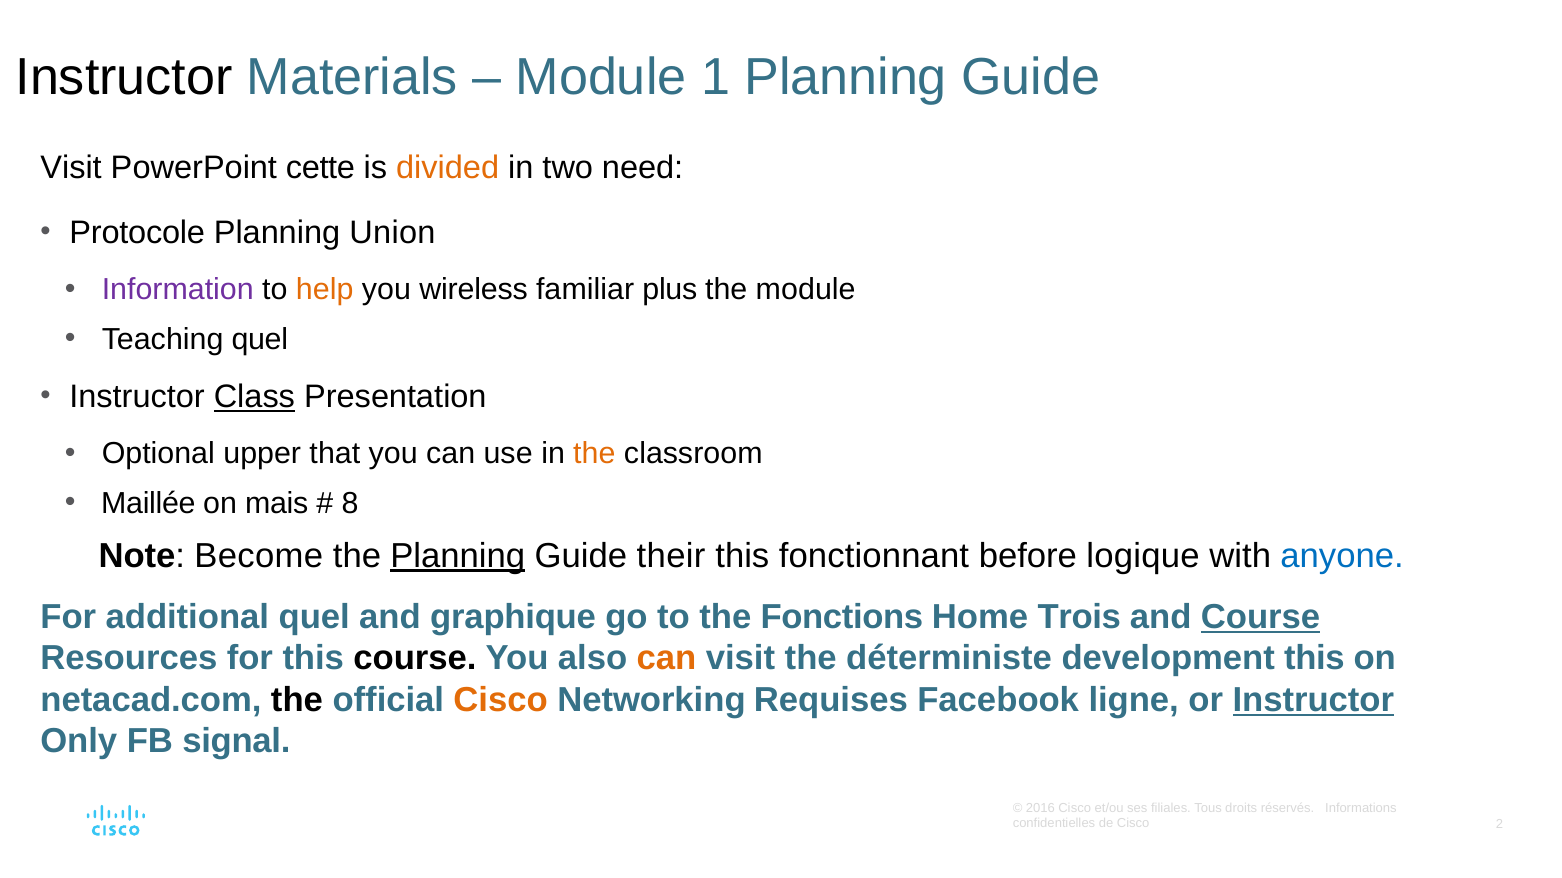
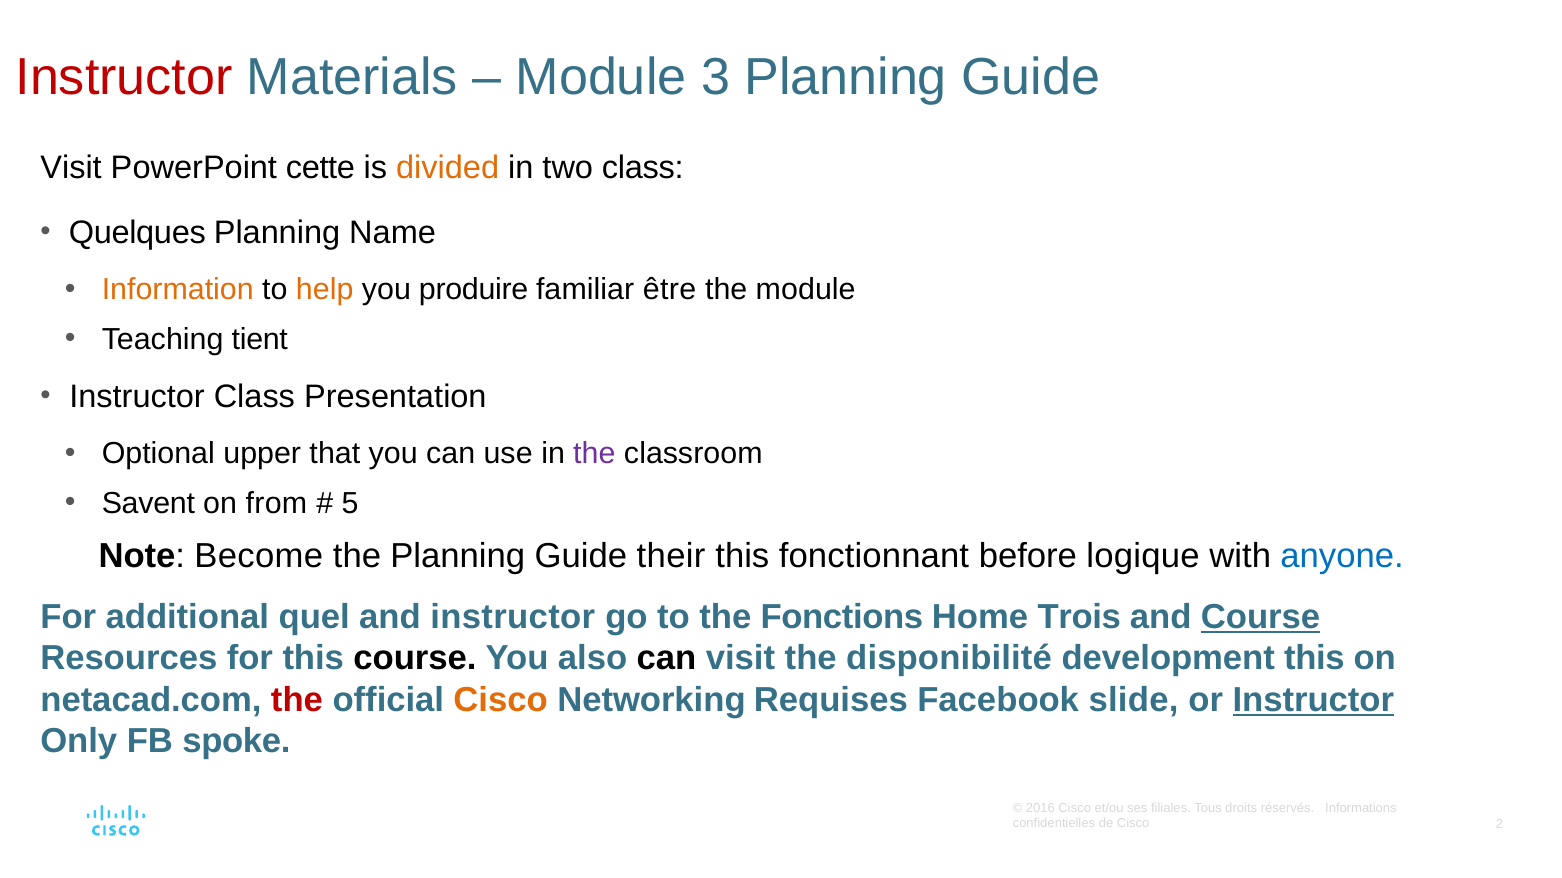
Instructor at (124, 77) colour: black -> red
1: 1 -> 3
two need: need -> class
Protocole: Protocole -> Quelques
Union: Union -> Name
Information colour: purple -> orange
wireless: wireless -> produire
plus: plus -> être
Teaching quel: quel -> tient
Class at (254, 397) underline: present -> none
the at (594, 454) colour: orange -> purple
Maillée: Maillée -> Savent
mais: mais -> from
8: 8 -> 5
Planning at (458, 556) underline: present -> none
and graphique: graphique -> instructor
can at (667, 659) colour: orange -> black
déterministe: déterministe -> disponibilité
the at (297, 700) colour: black -> red
ligne: ligne -> slide
signal: signal -> spoke
